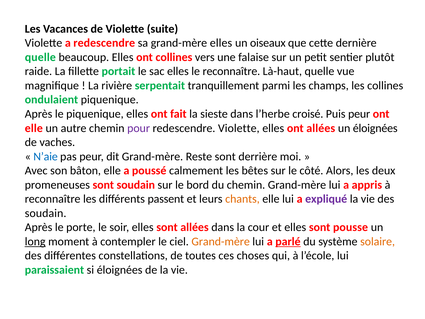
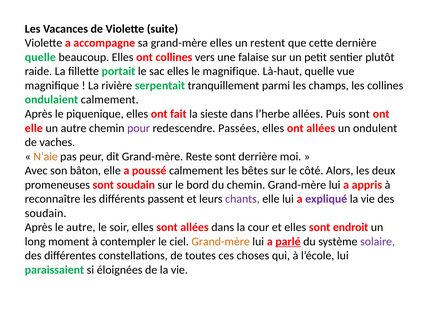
a redescendre: redescendre -> accompagne
oiseaux: oiseaux -> restent
le reconnaître: reconnaître -> magnifique
ondulaient piquenique: piquenique -> calmement
l’herbe croisé: croisé -> allées
Puis peur: peur -> sont
redescendre Violette: Violette -> Passées
un éloignées: éloignées -> ondulent
N’aie colour: blue -> orange
chants colour: orange -> purple
le porte: porte -> autre
pousse: pousse -> endroit
long underline: present -> none
solaire colour: orange -> purple
